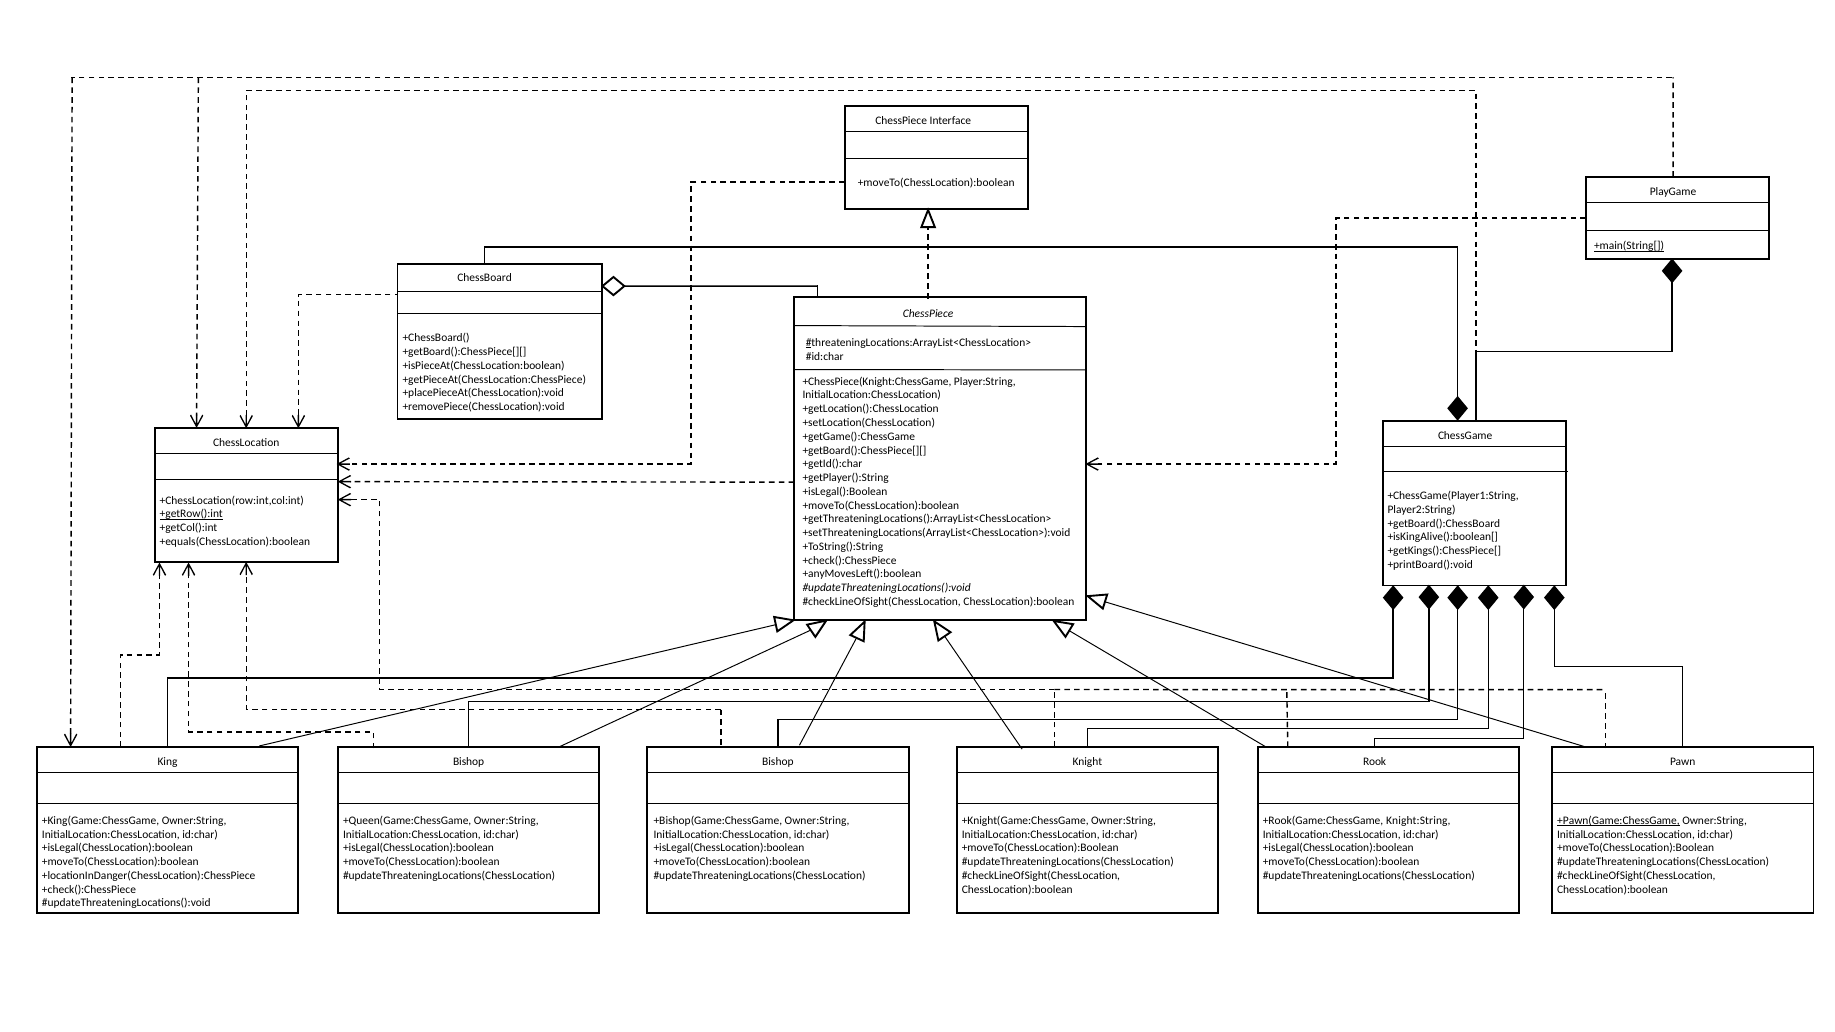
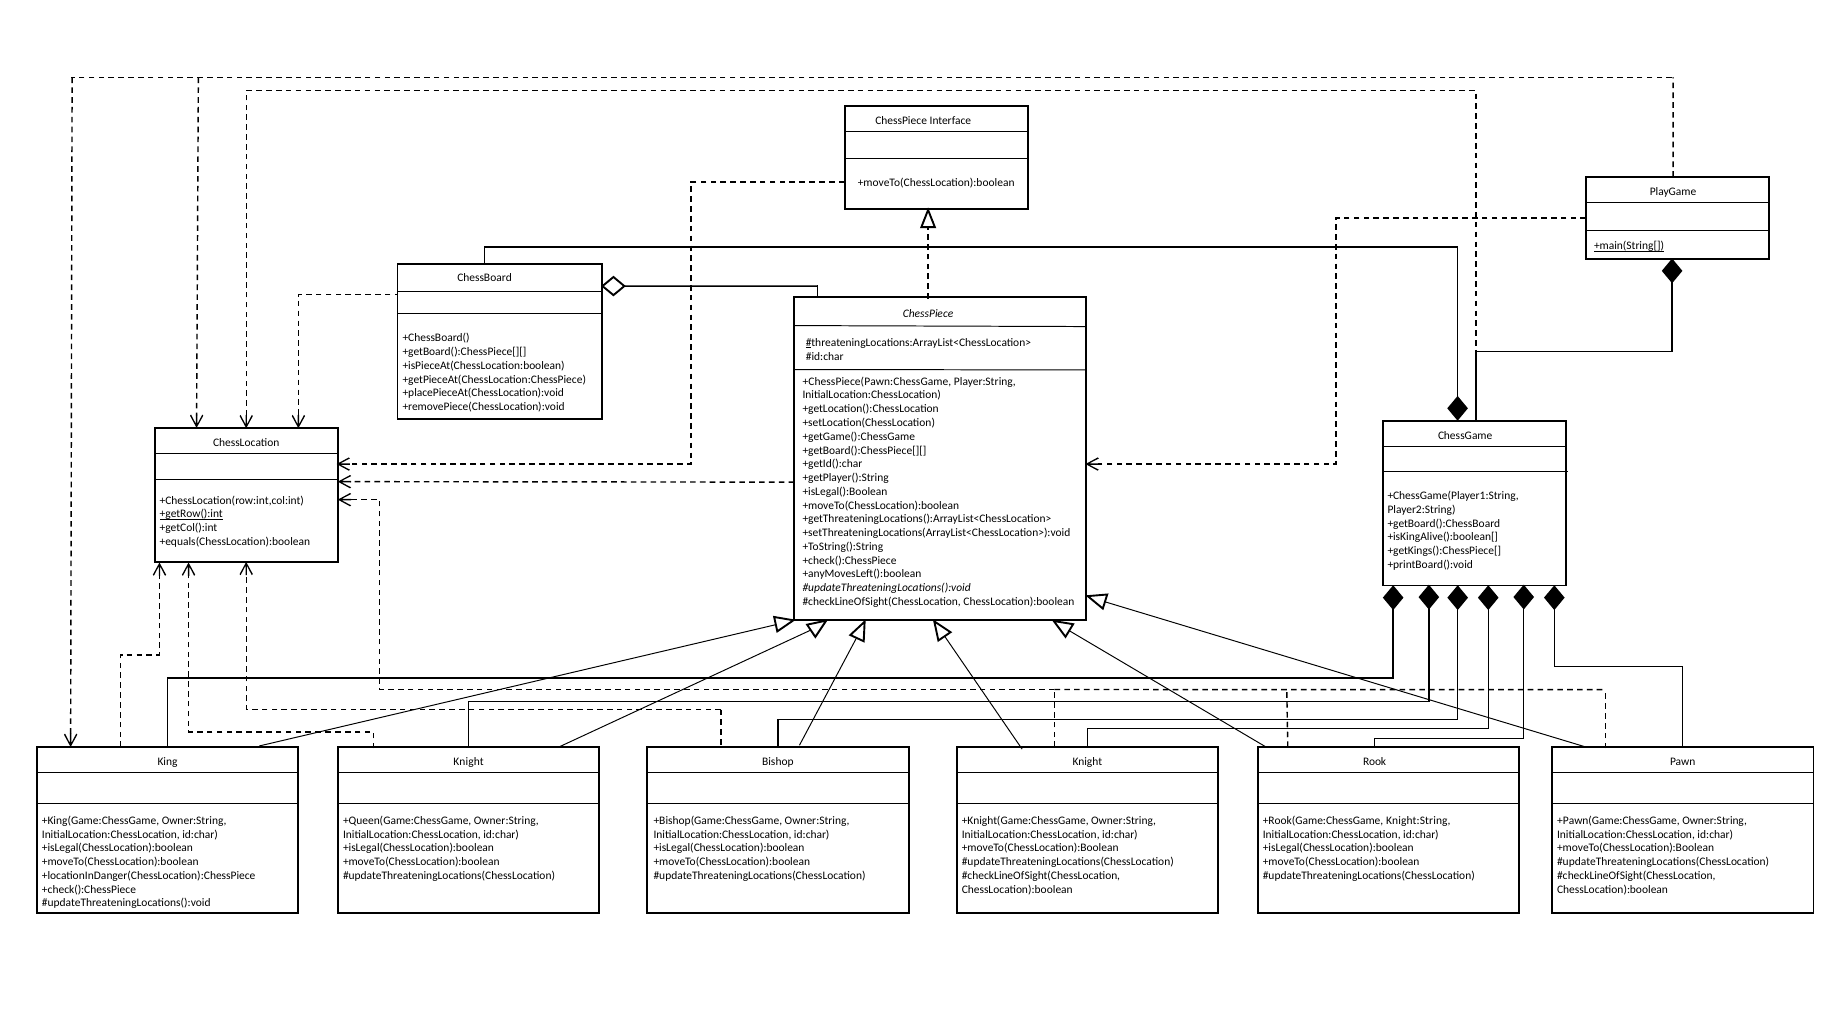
+ChessPiece(Knight:ChessGame: +ChessPiece(Knight:ChessGame -> +ChessPiece(Pawn:ChessGame
Bishop at (469, 762): Bishop -> Knight
+Pawn(Game:ChessGame underline: present -> none
